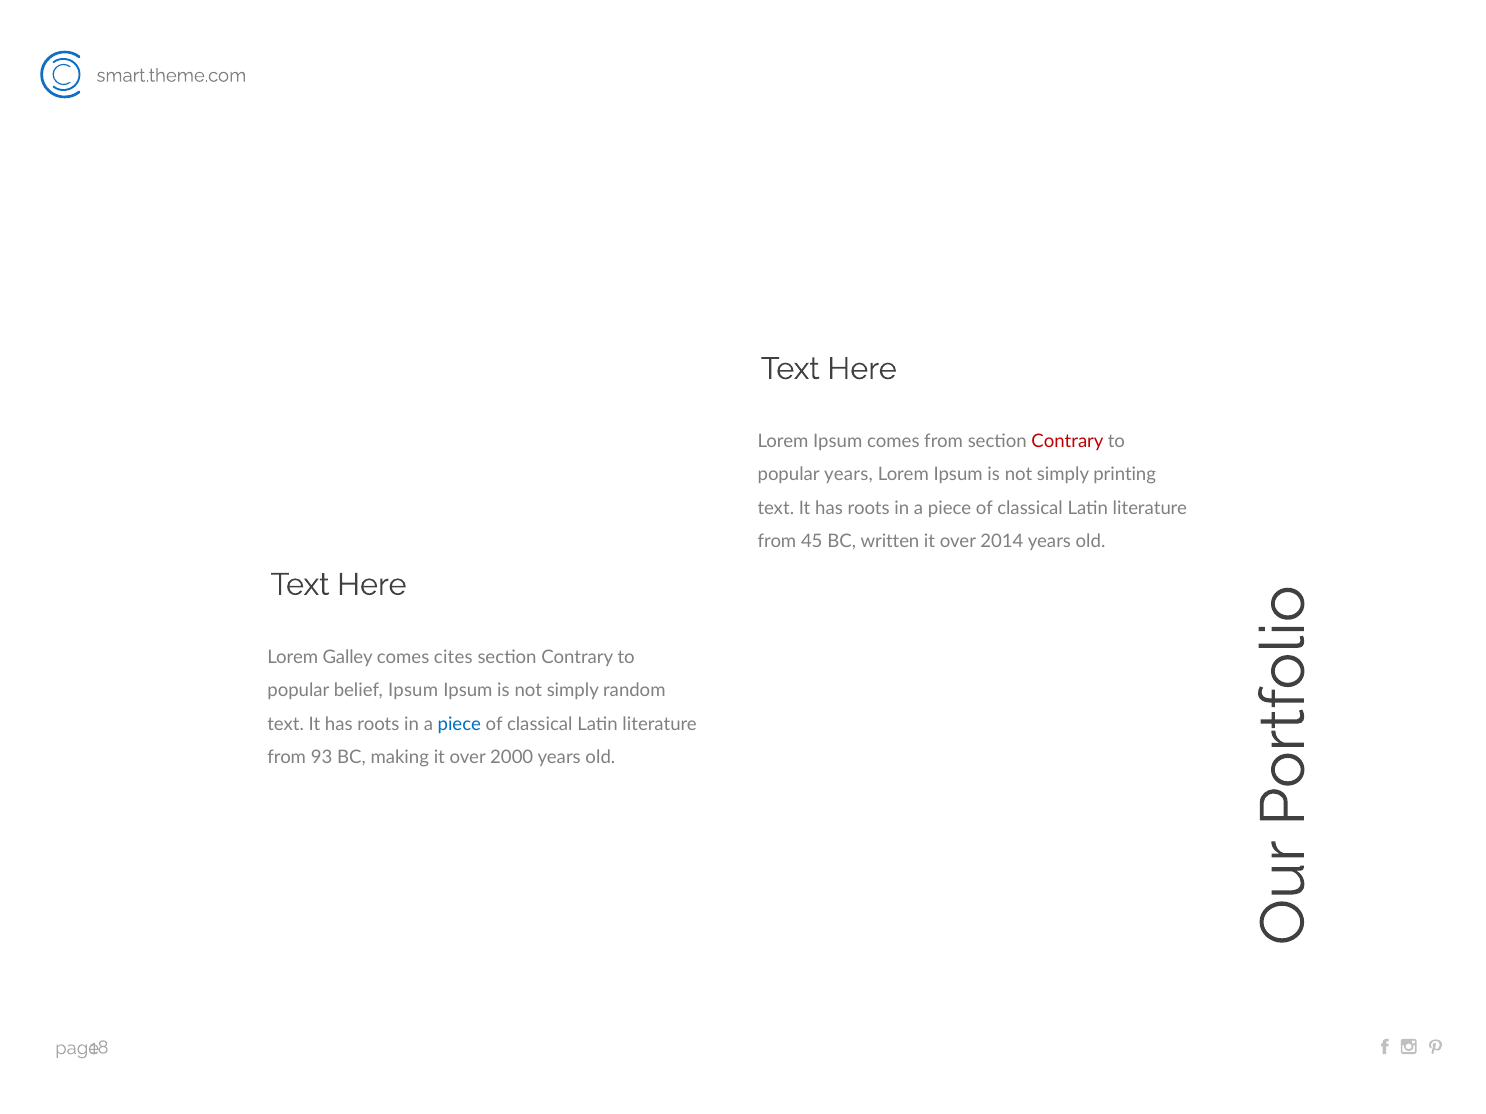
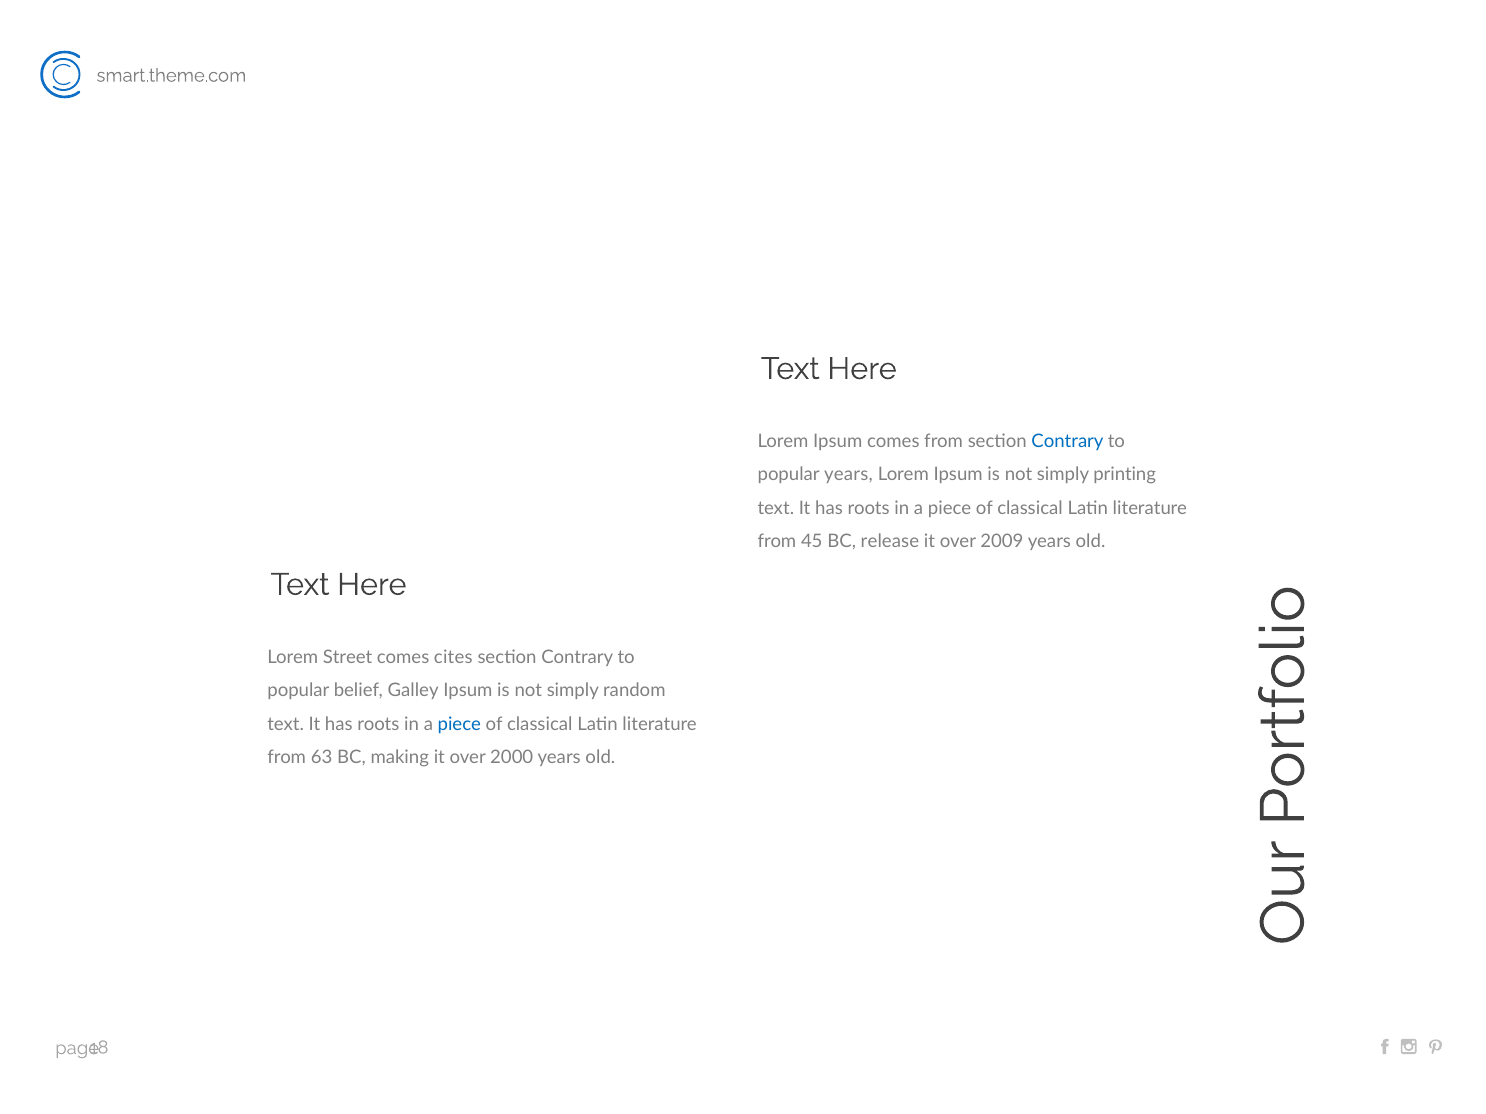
Contrary at (1067, 441) colour: red -> blue
written: written -> release
2014: 2014 -> 2009
Galley: Galley -> Street
belief Ipsum: Ipsum -> Galley
93: 93 -> 63
